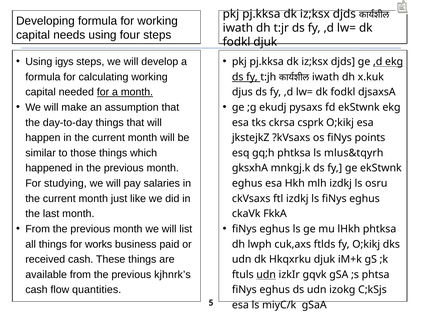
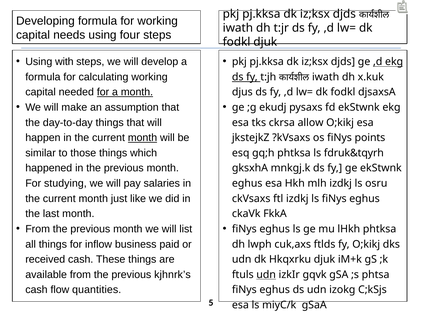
igys: igys -> with
csprk: csprk -> allow
month at (142, 138) underline: none -> present
mlus&tqyrh: mlus&tqyrh -> fdruk&tqyrh
works: works -> inflow
